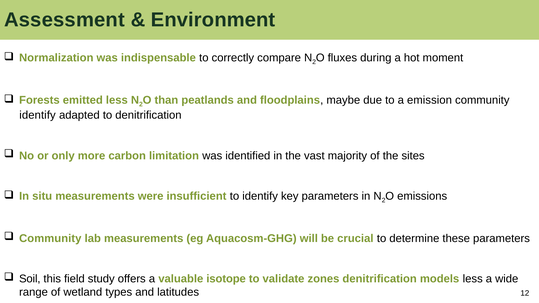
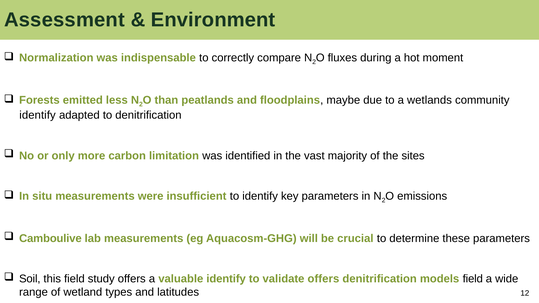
emission: emission -> wetlands
Community at (50, 239): Community -> Camboulive
valuable isotope: isotope -> identify
validate zones: zones -> offers
models less: less -> field
